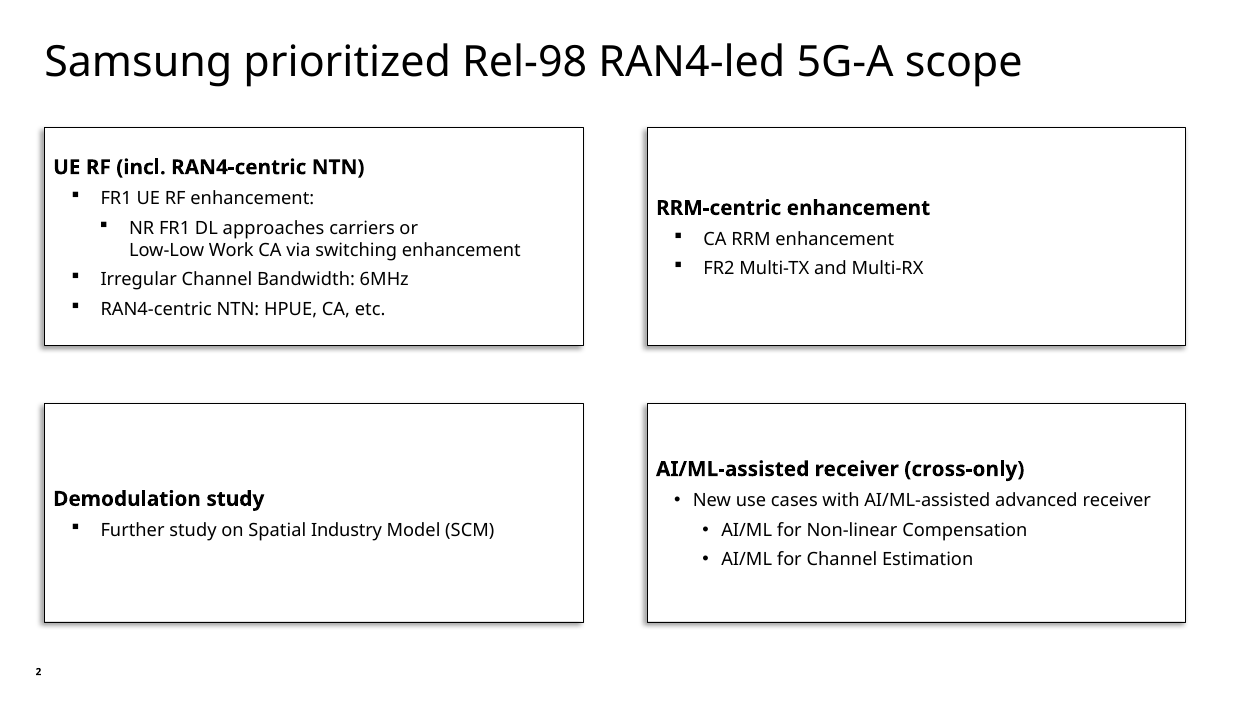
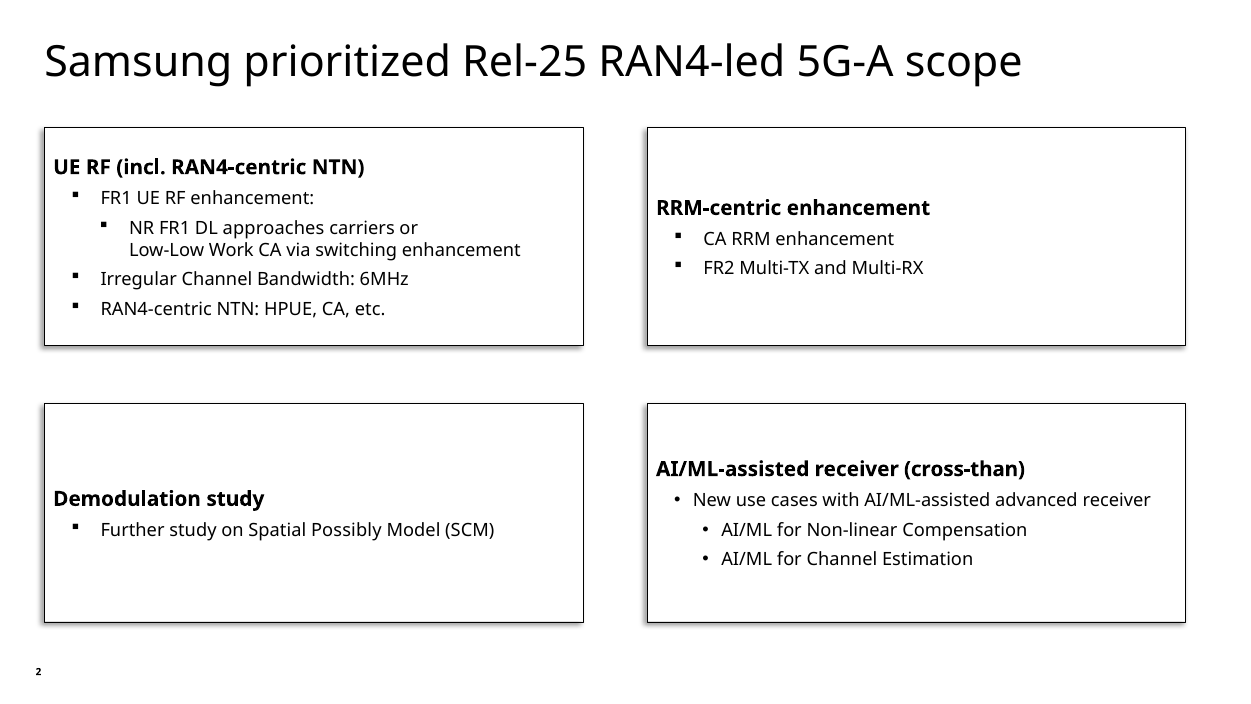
Rel-98: Rel-98 -> Rel-25
cross-only: cross-only -> cross-than
Industry: Industry -> Possibly
